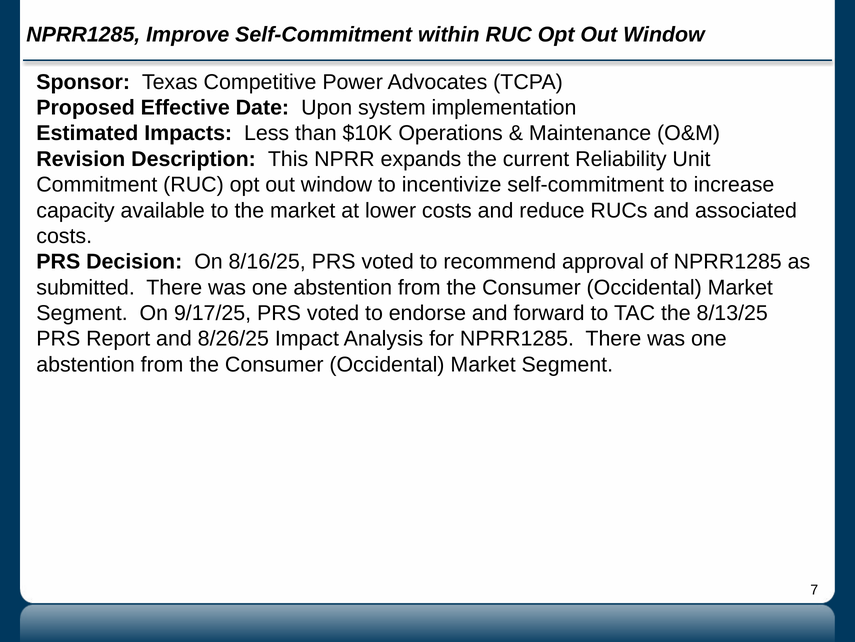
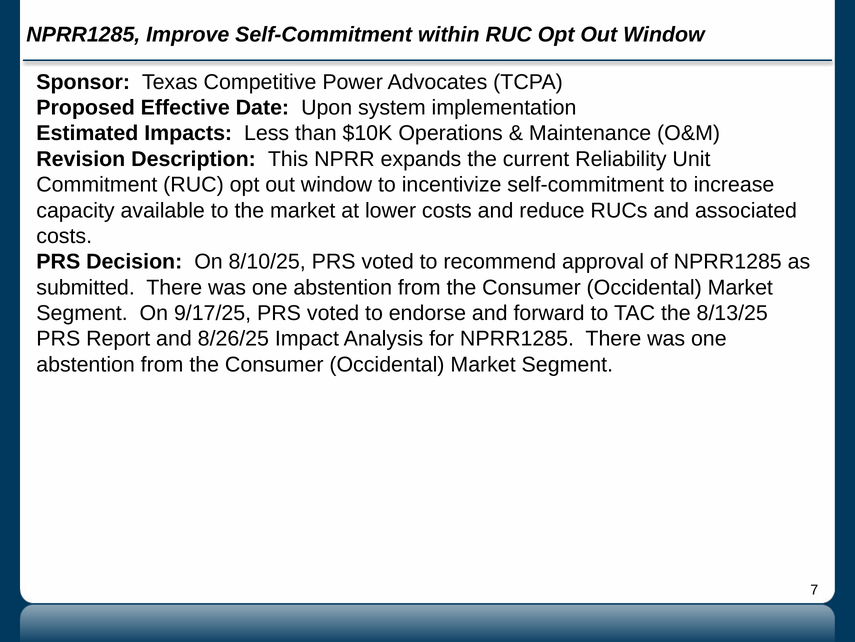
8/16/25: 8/16/25 -> 8/10/25
